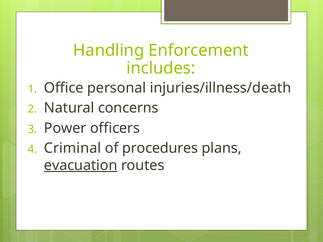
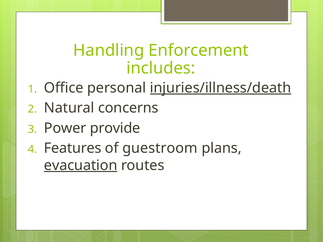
injuries/illness/death underline: none -> present
officers: officers -> provide
Criminal: Criminal -> Features
procedures: procedures -> guestroom
